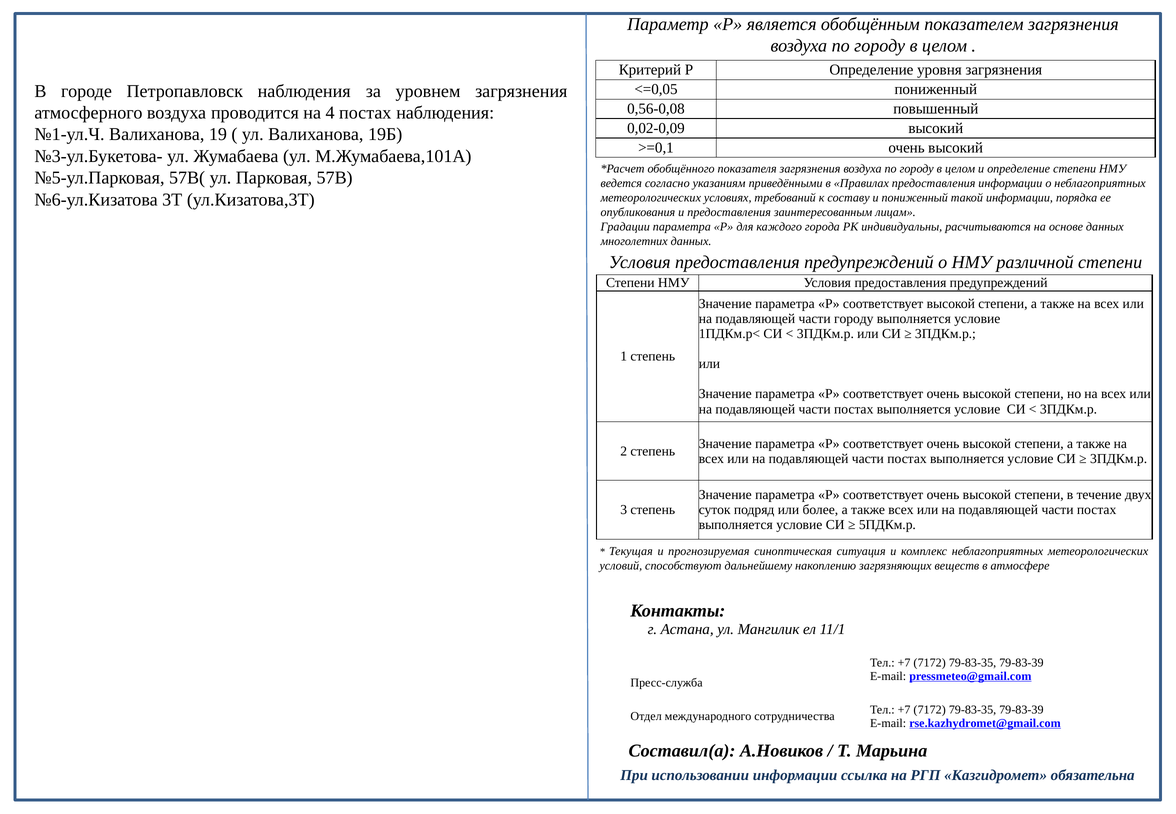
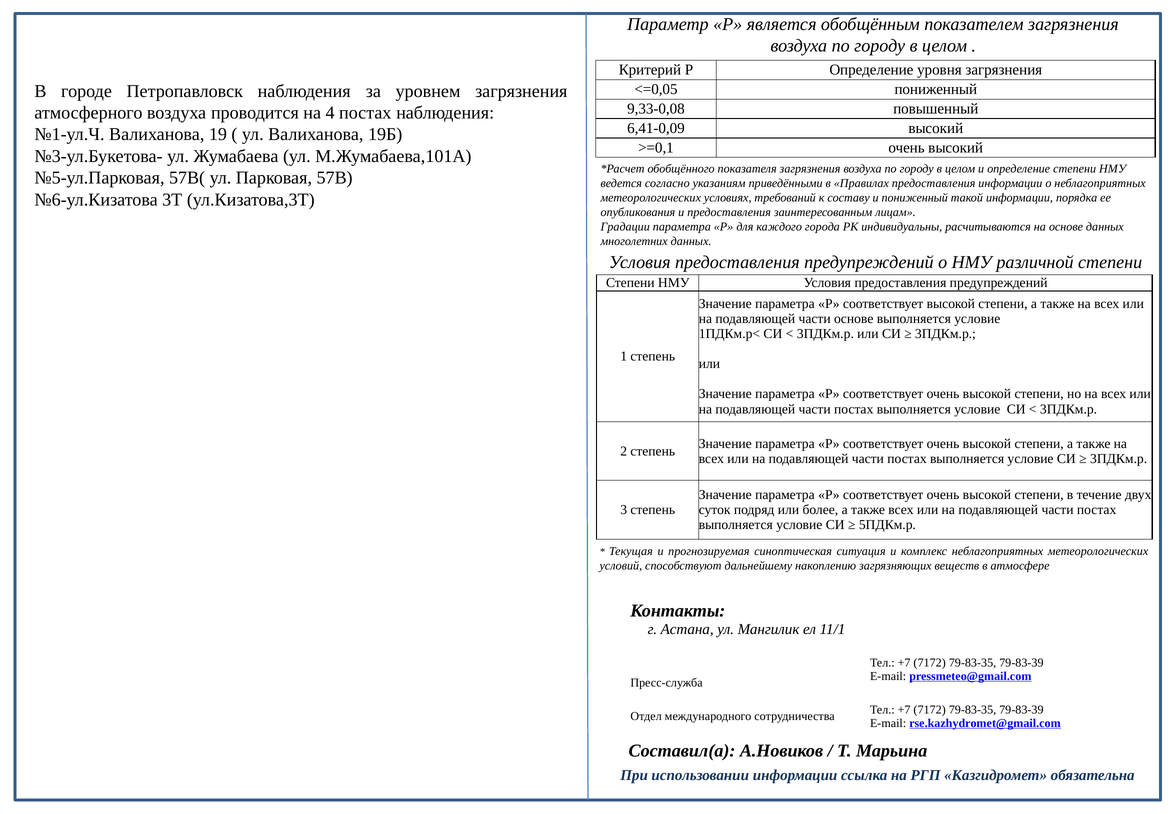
0,56-0,08: 0,56-0,08 -> 9,33-0,08
0,02-0,09: 0,02-0,09 -> 6,41-0,09
части городу: городу -> основе
